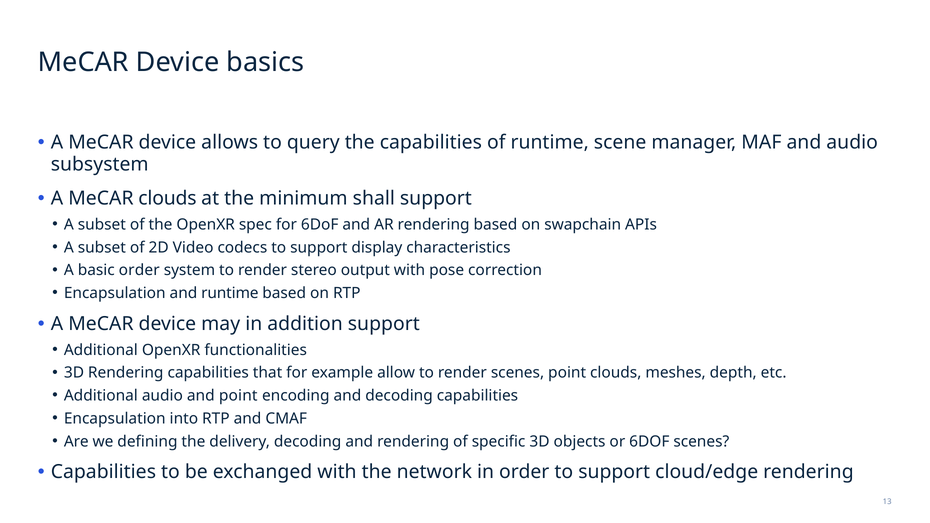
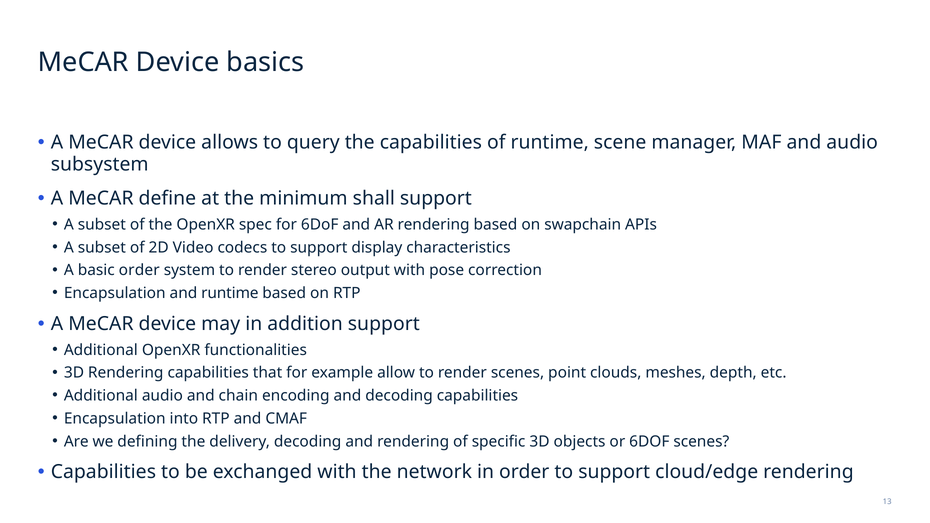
MeCAR clouds: clouds -> define
and point: point -> chain
